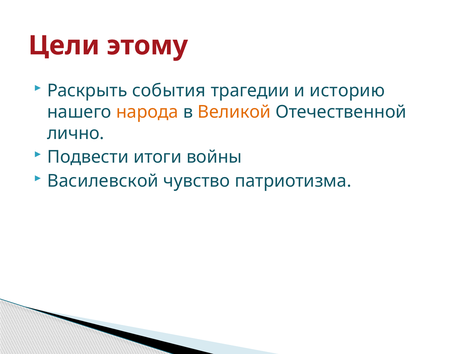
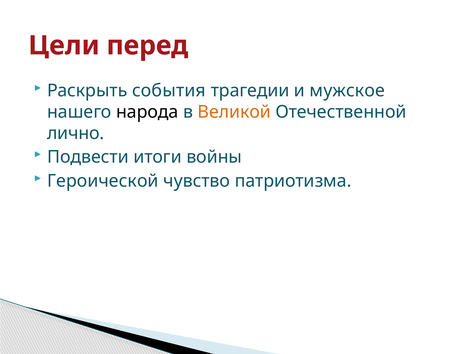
этому: этому -> перед
историю: историю -> мужское
народа colour: orange -> black
Василевской: Василевской -> Героической
